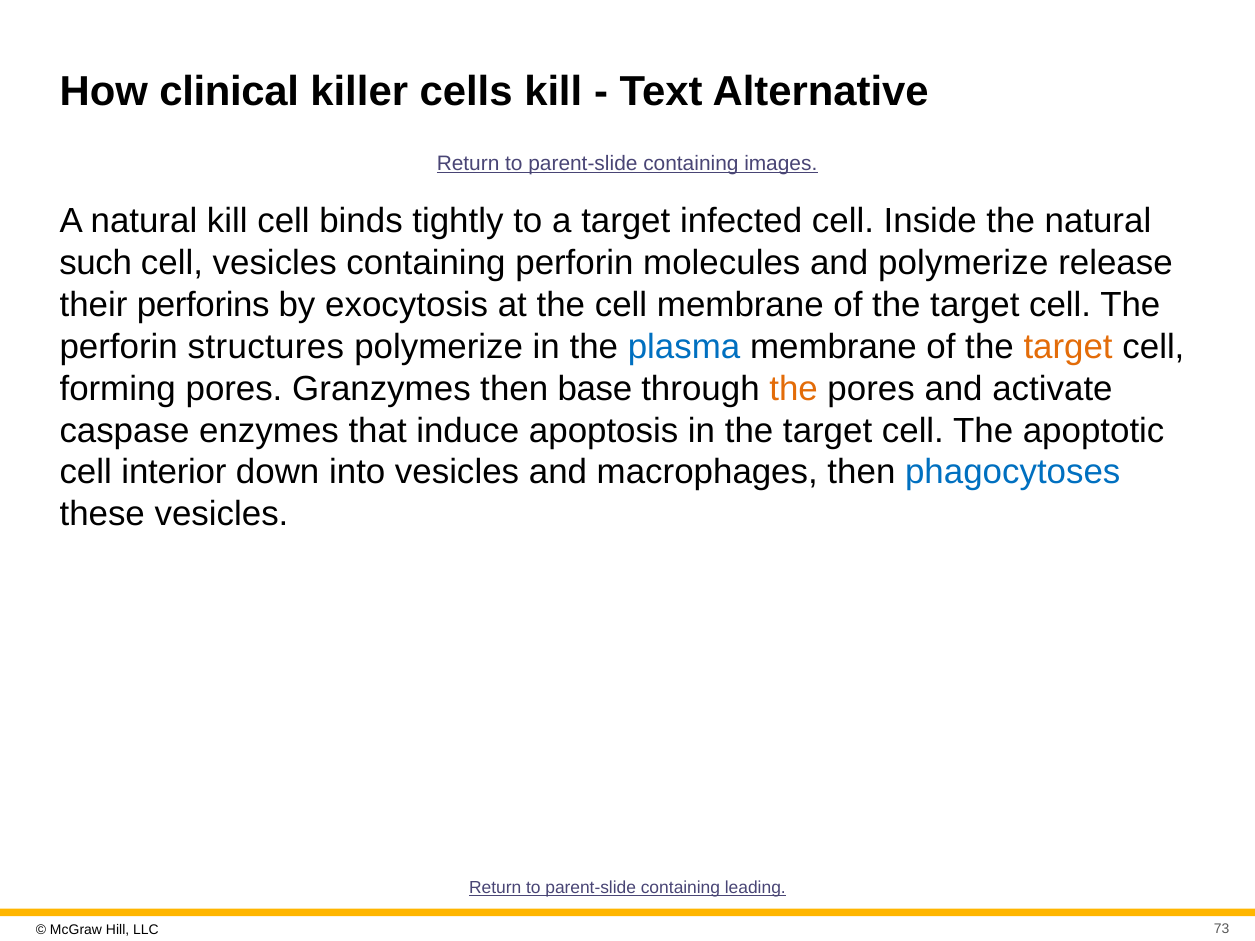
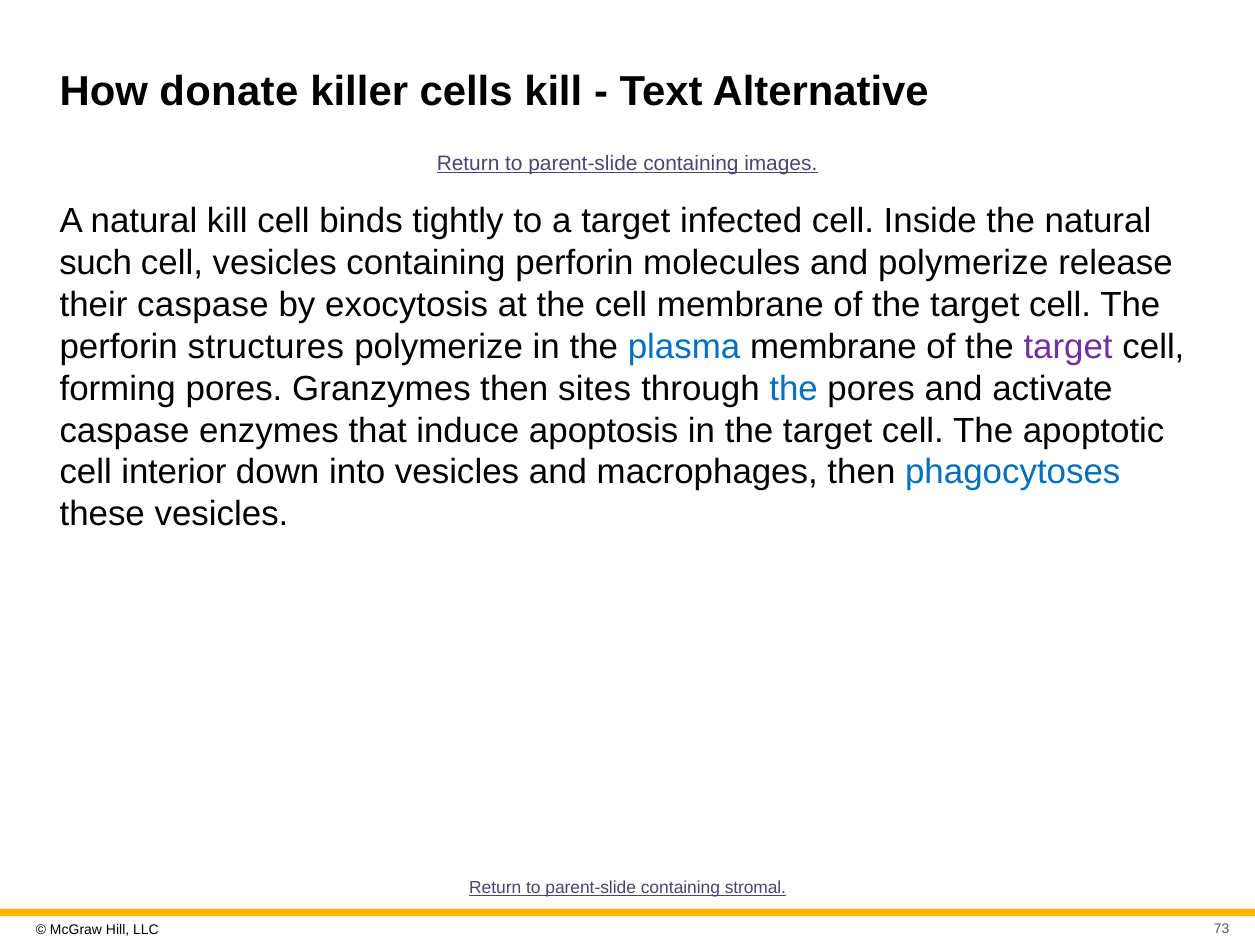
clinical: clinical -> donate
their perforins: perforins -> caspase
target at (1068, 347) colour: orange -> purple
base: base -> sites
the at (794, 389) colour: orange -> blue
leading: leading -> stromal
